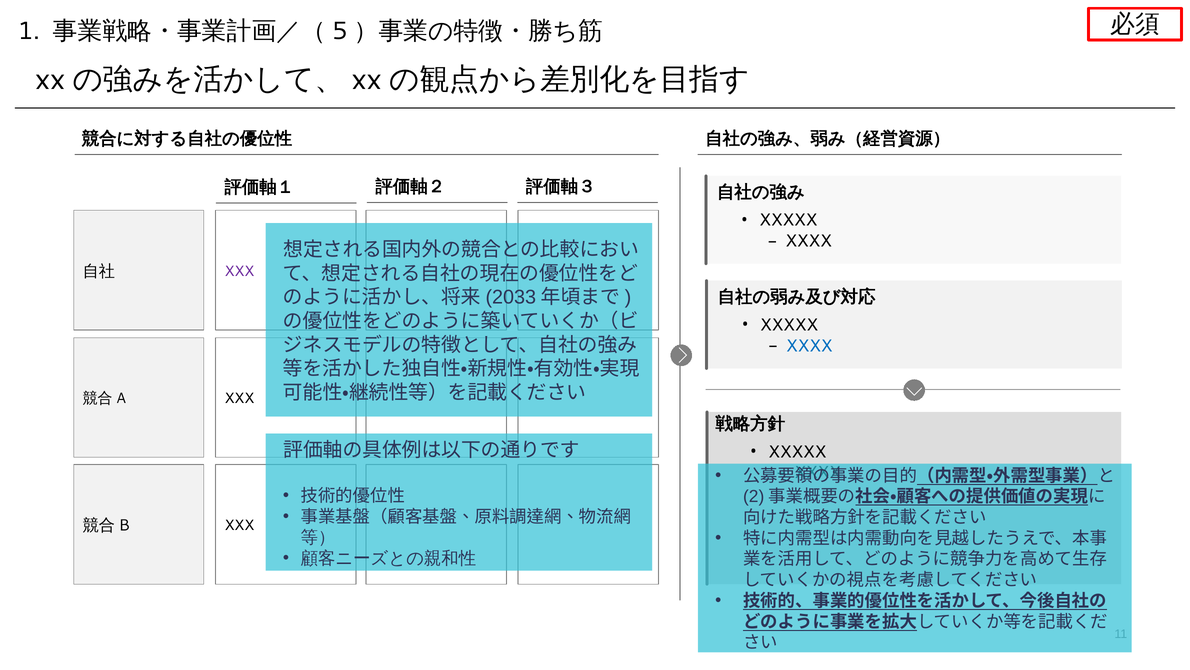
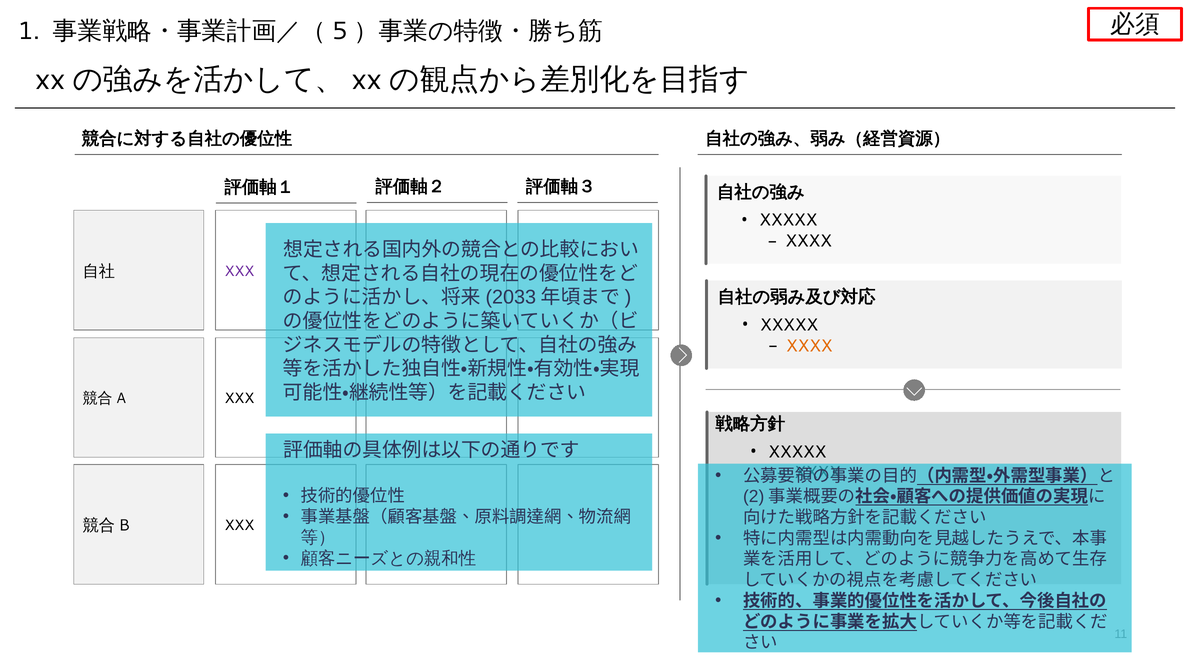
XXXX at (809, 346) colour: blue -> orange
